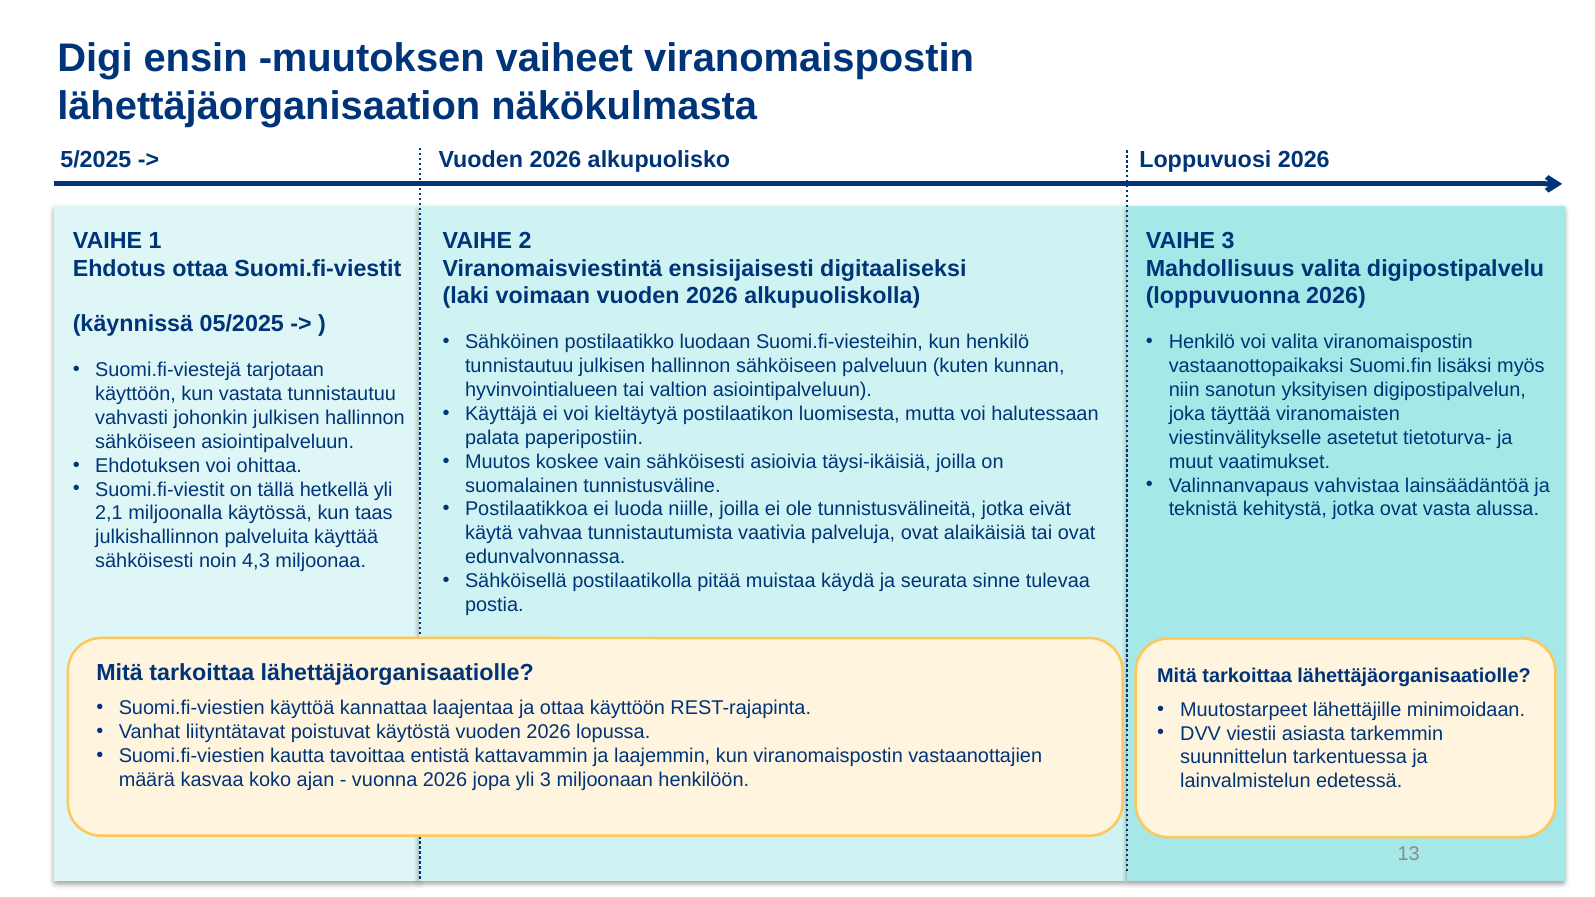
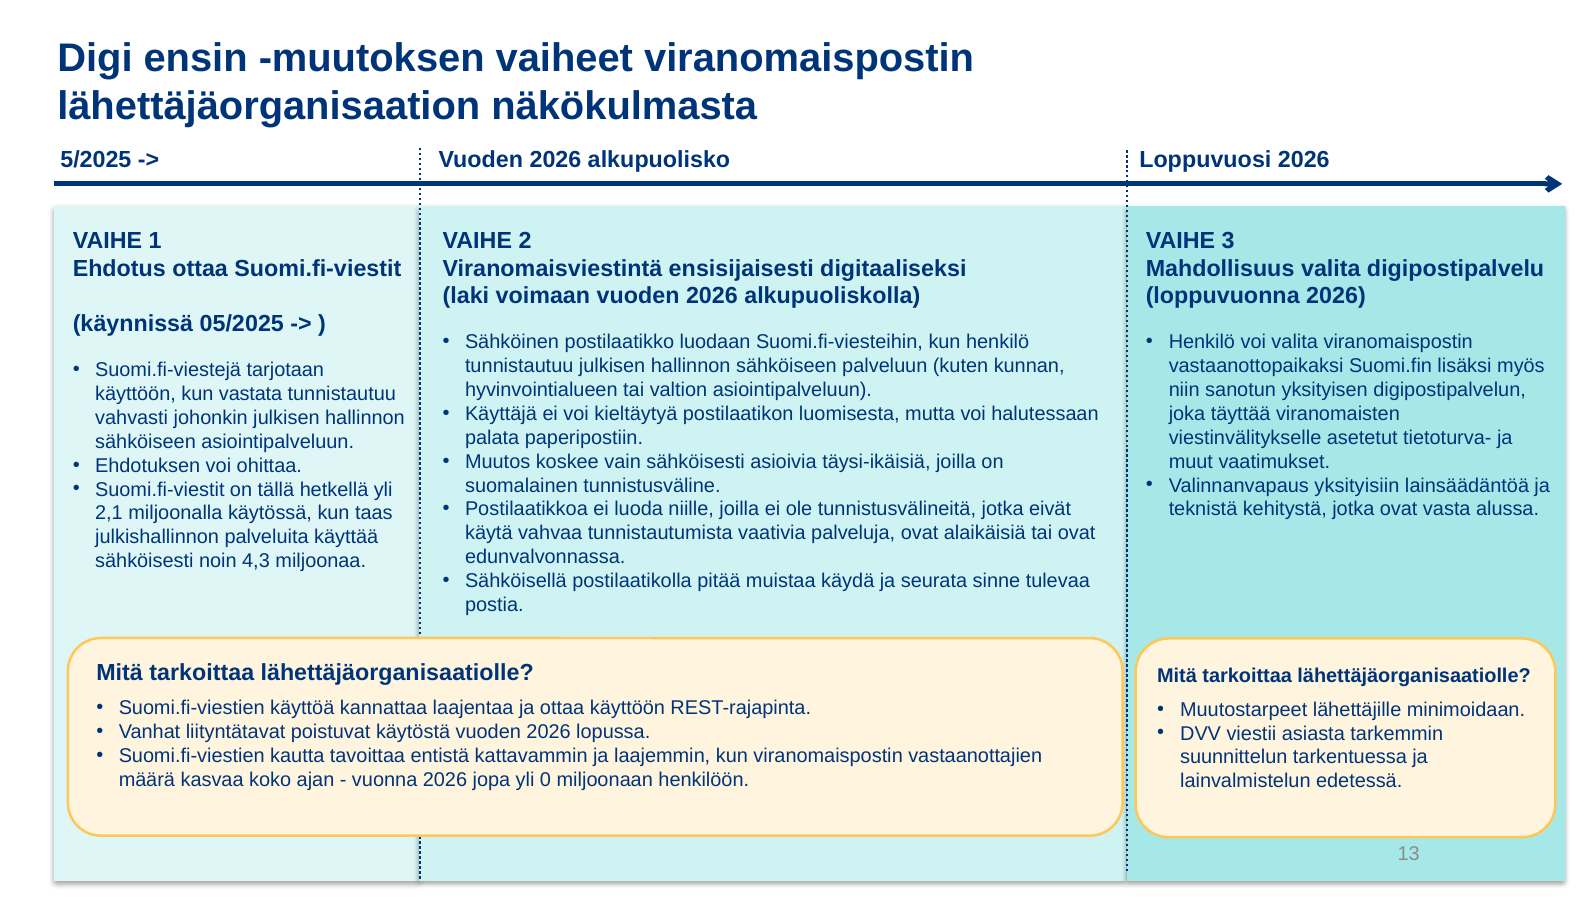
vahvistaa: vahvistaa -> yksityisiin
yli 3: 3 -> 0
